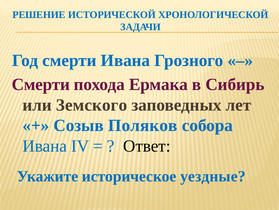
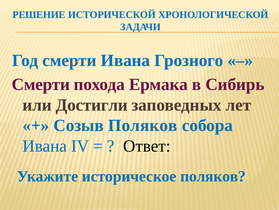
Земского: Земского -> Достигли
историческое уездные: уездные -> поляков
